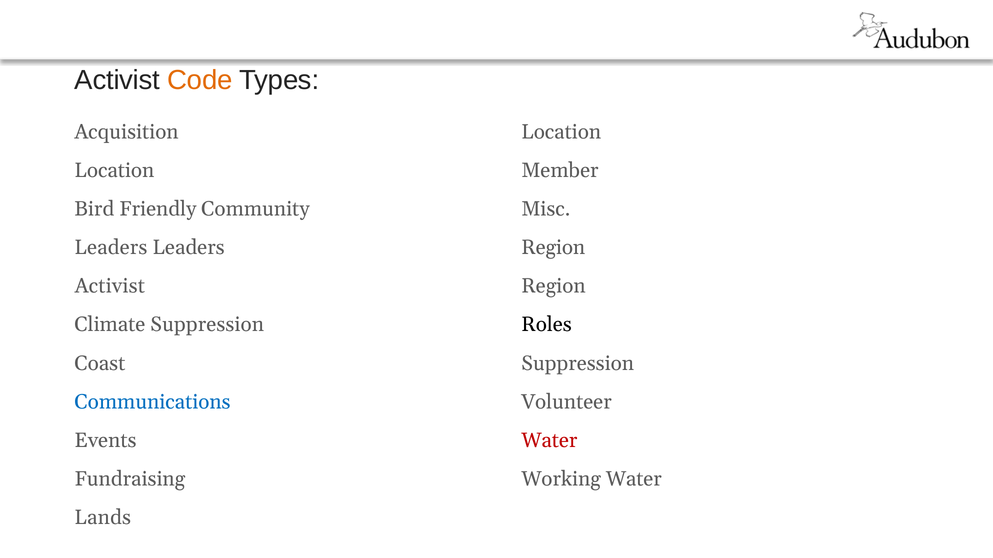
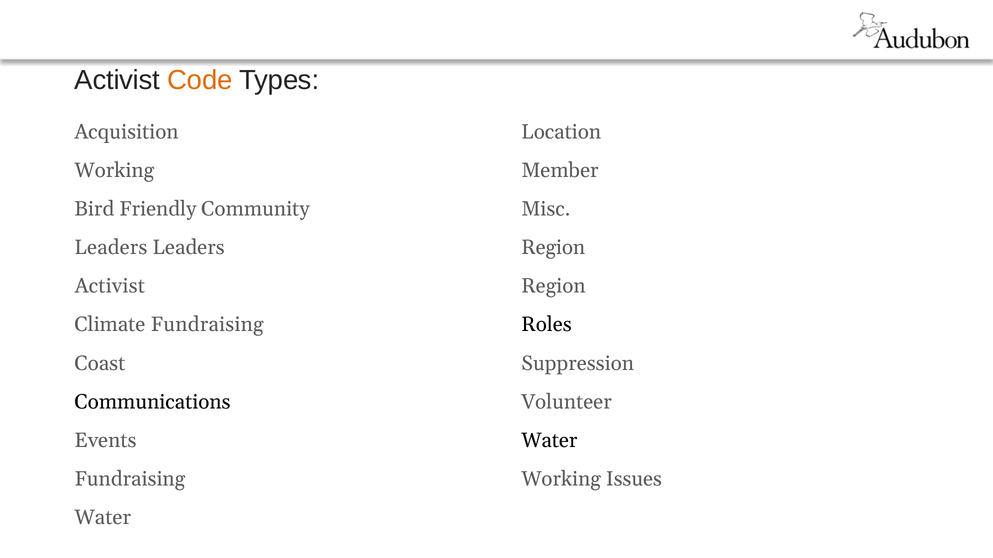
Location at (114, 170): Location -> Working
Climate Suppression: Suppression -> Fundraising
Communications colour: blue -> black
Water at (549, 441) colour: red -> black
Working Water: Water -> Issues
Lands at (103, 518): Lands -> Water
